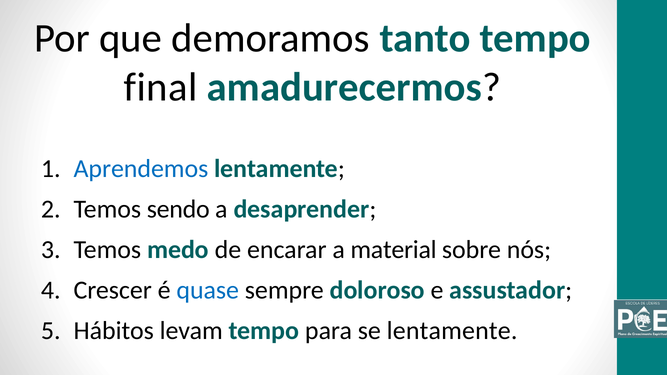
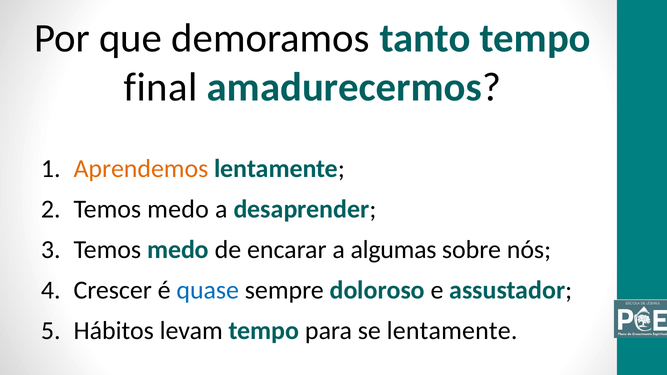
Aprendemos colour: blue -> orange
sendo at (178, 209): sendo -> medo
material: material -> algumas
